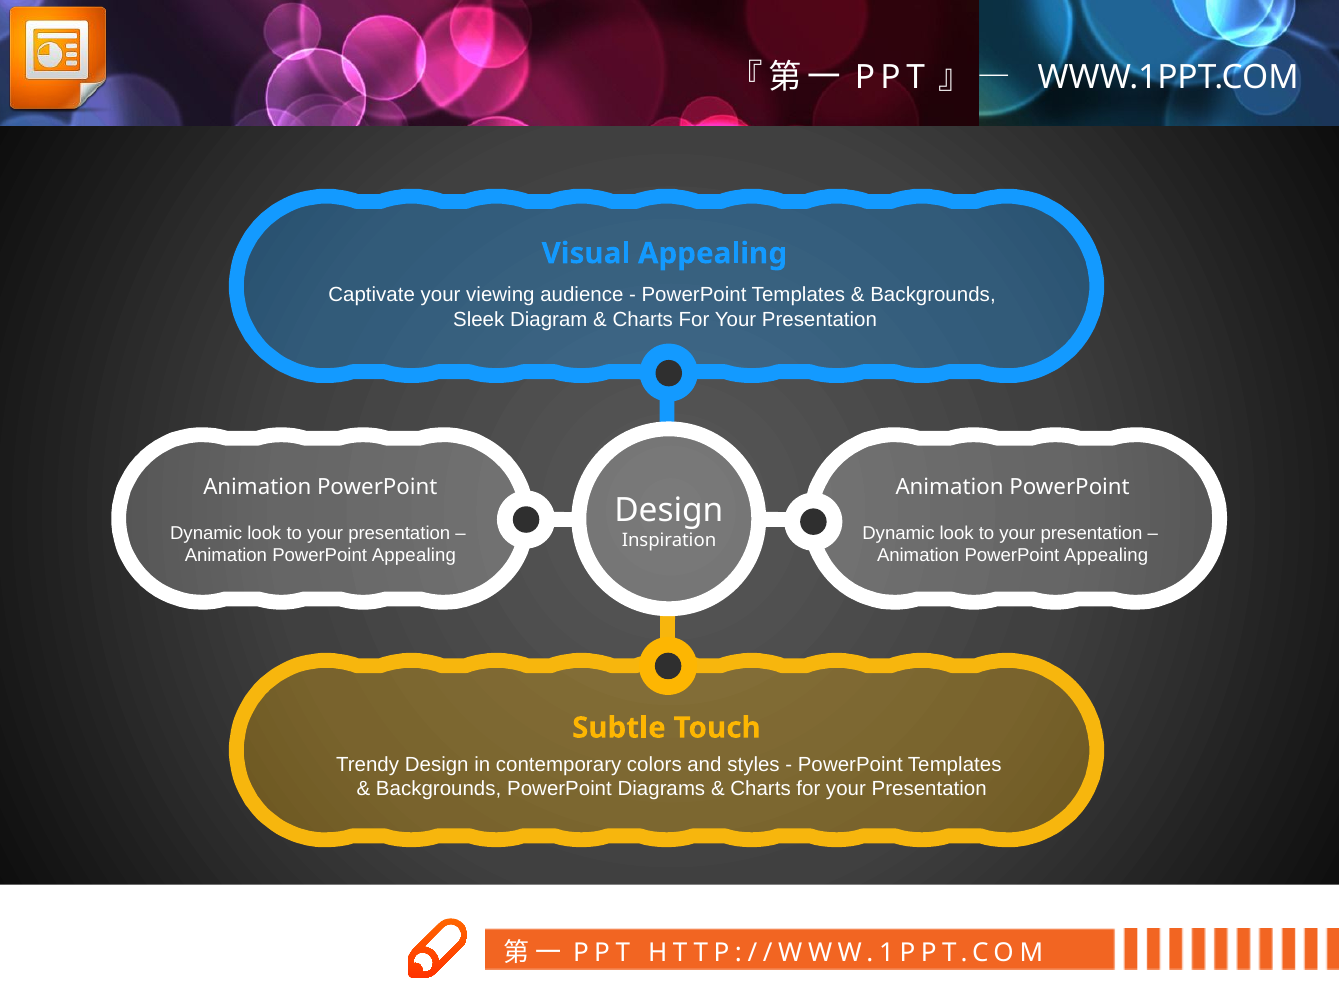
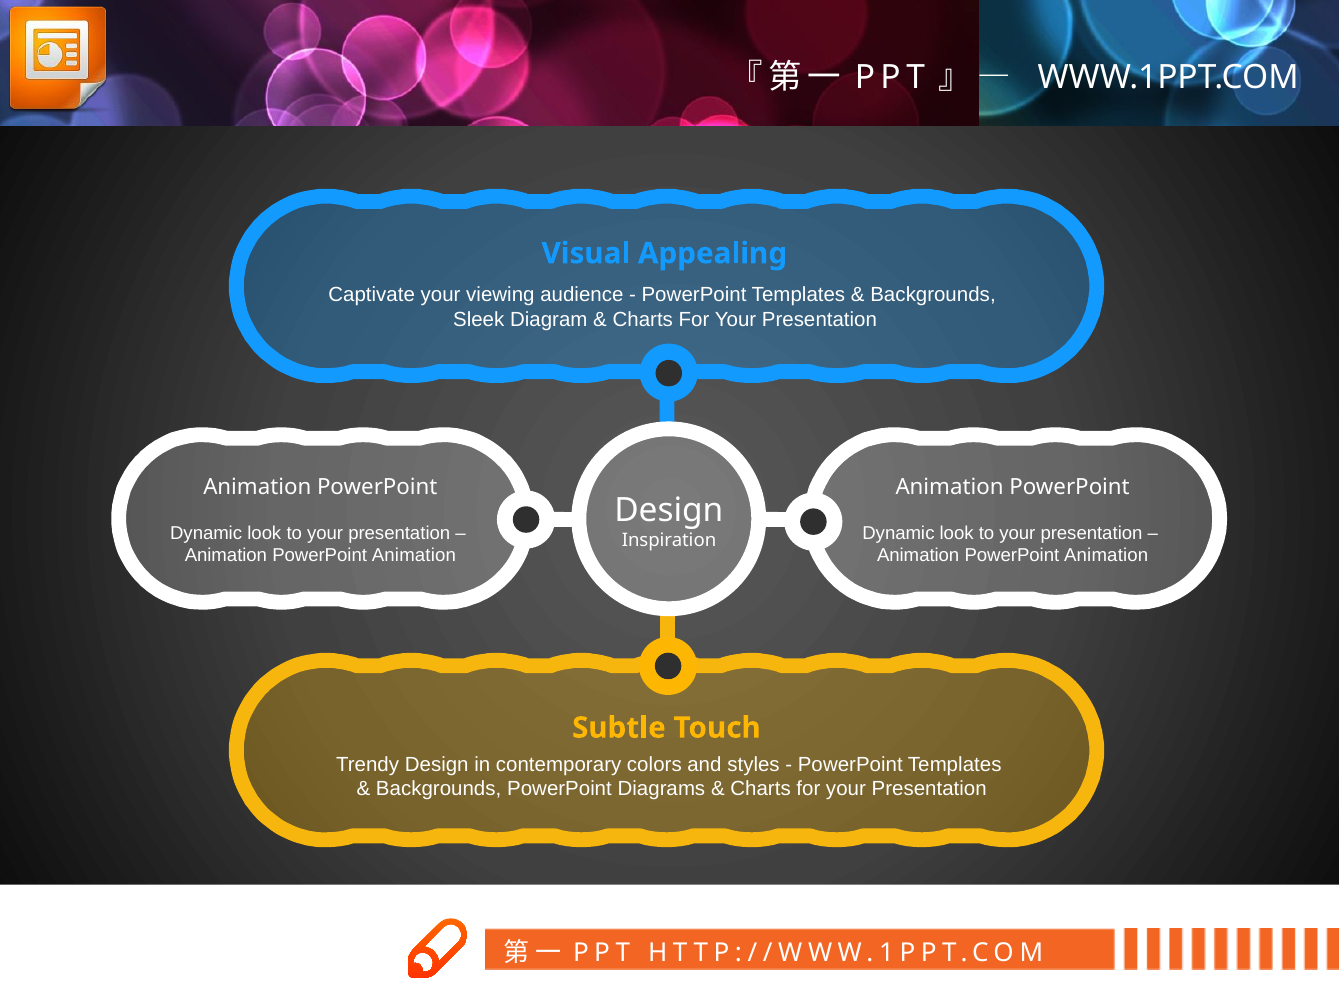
Appealing at (414, 555): Appealing -> Animation
Appealing at (1106, 555): Appealing -> Animation
